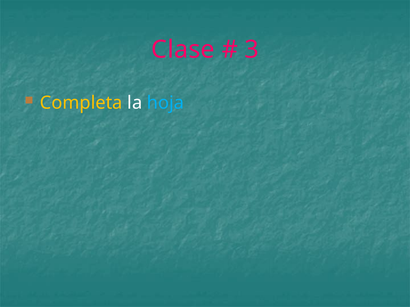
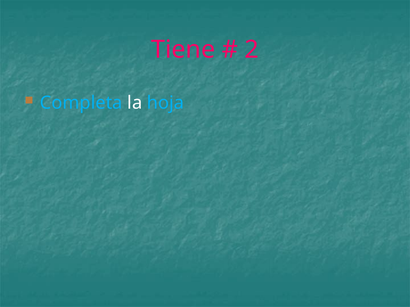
Clase: Clase -> Tiene
3: 3 -> 2
Completa colour: yellow -> light blue
